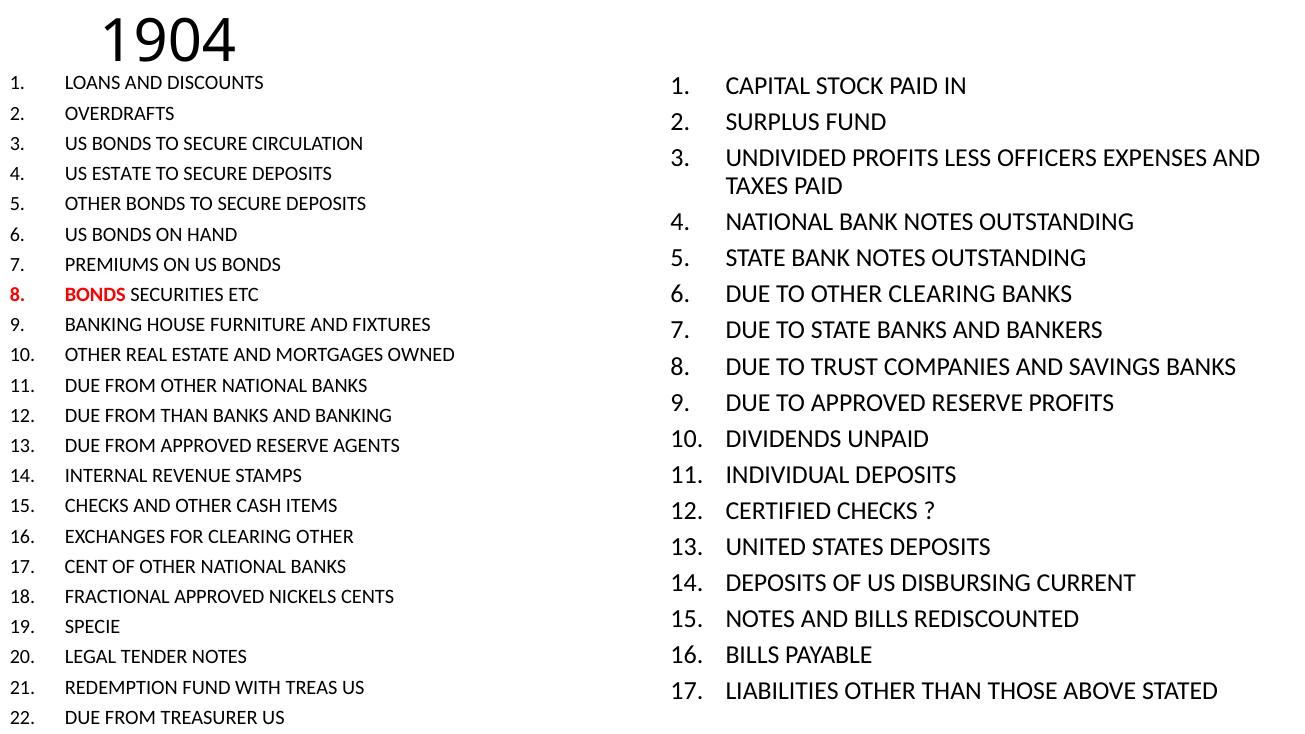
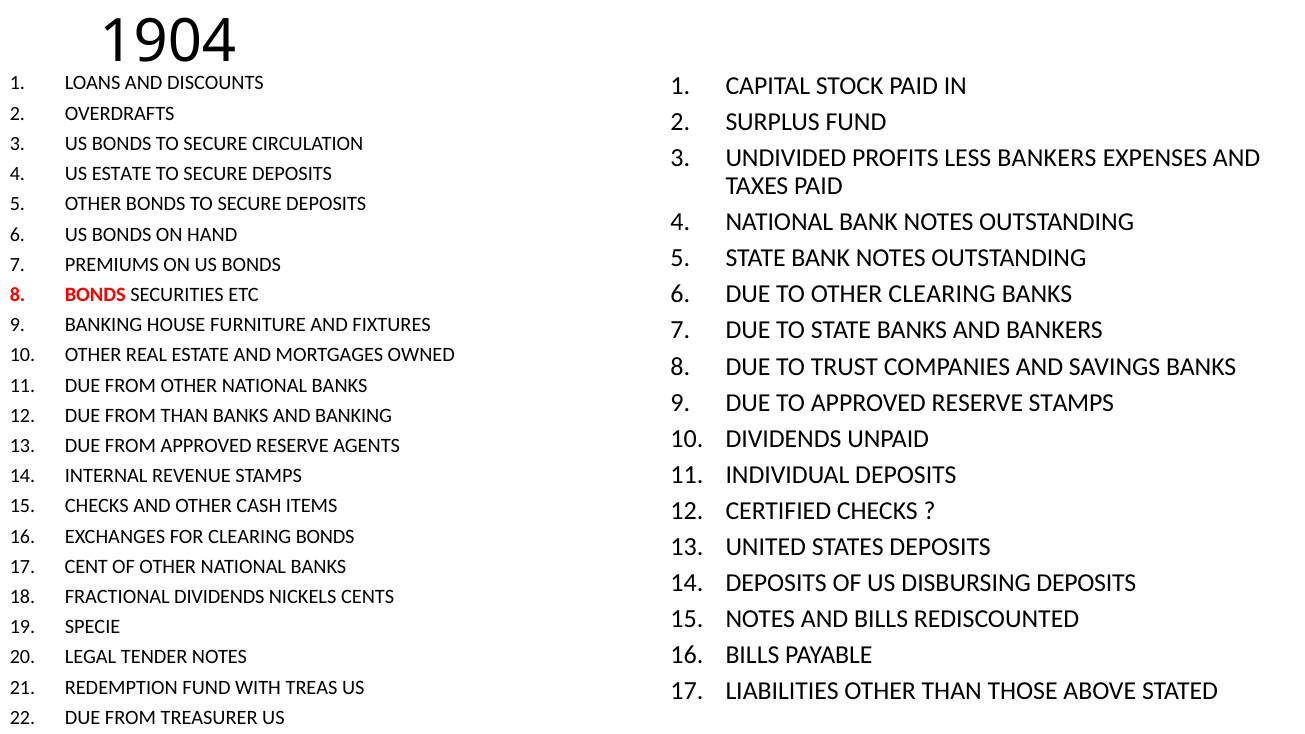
LESS OFFICERS: OFFICERS -> BANKERS
RESERVE PROFITS: PROFITS -> STAMPS
CLEARING OTHER: OTHER -> BONDS
DISBURSING CURRENT: CURRENT -> DEPOSITS
FRACTIONAL APPROVED: APPROVED -> DIVIDENDS
